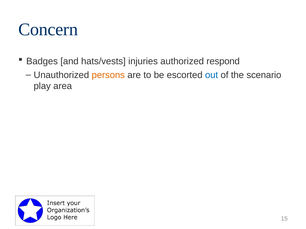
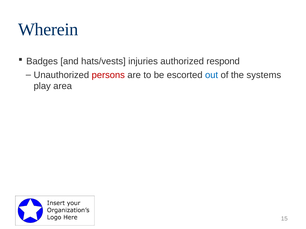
Concern: Concern -> Wherein
persons colour: orange -> red
scenario: scenario -> systems
